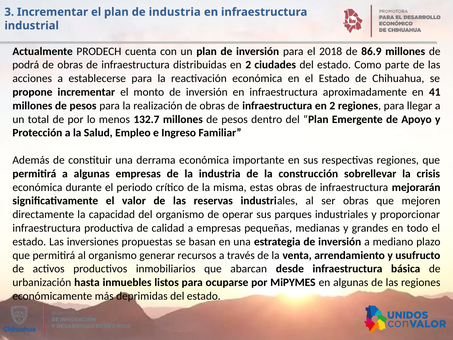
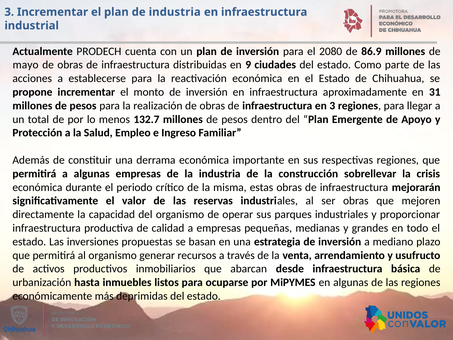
2018: 2018 -> 2080
podrá: podrá -> mayo
distribuidas en 2: 2 -> 9
41: 41 -> 31
infraestructura en 2: 2 -> 3
